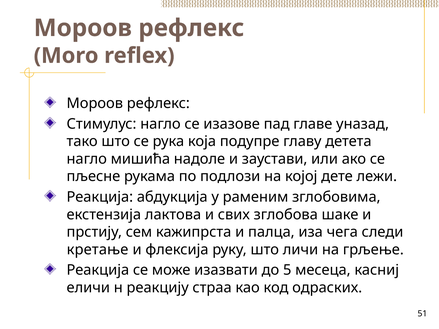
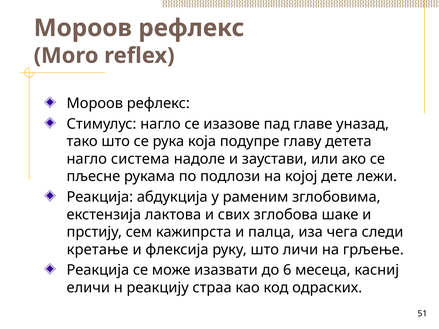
мишића: мишића -> система
5: 5 -> 6
